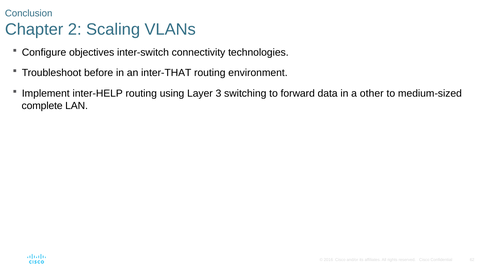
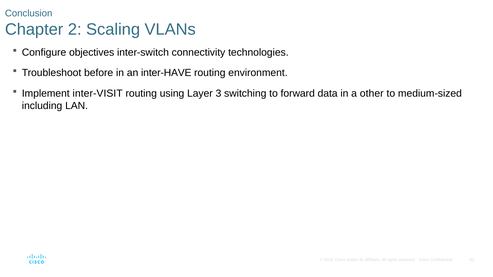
inter-THAT: inter-THAT -> inter-HAVE
inter-HELP: inter-HELP -> inter-VISIT
complete: complete -> including
